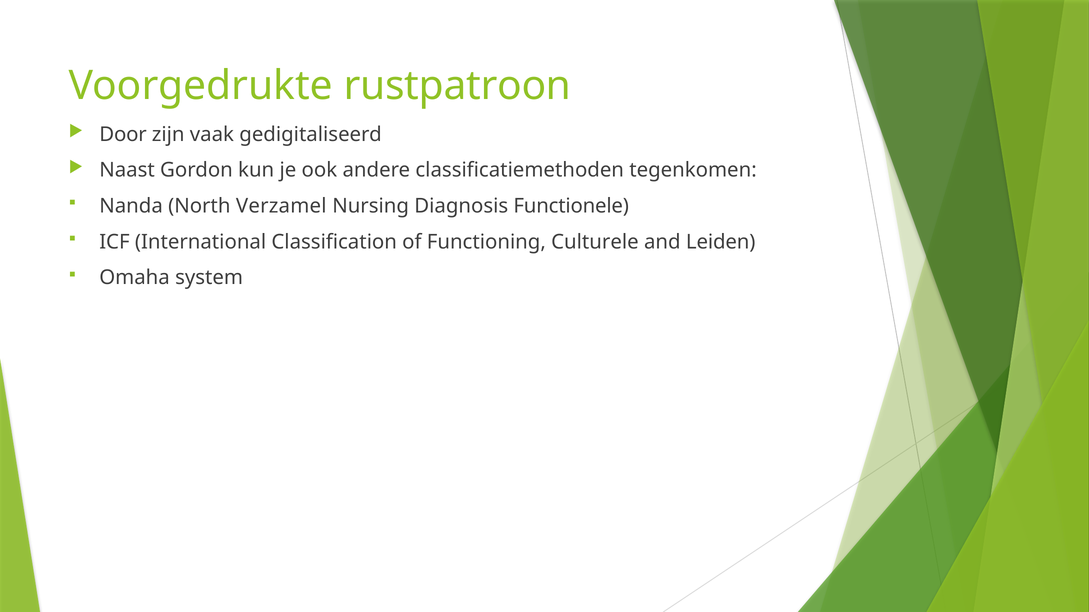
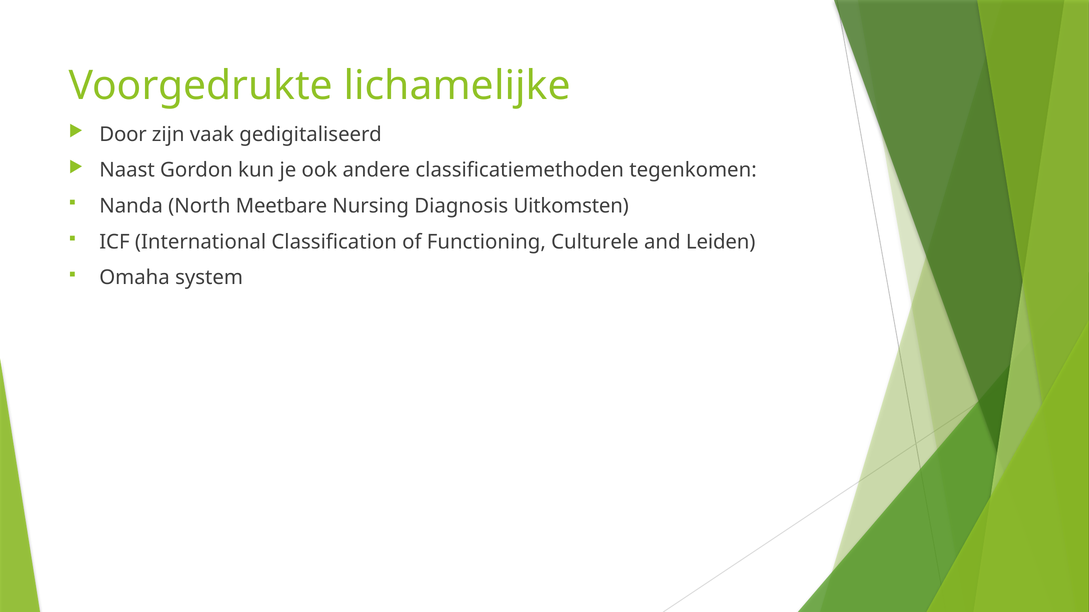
rustpatroon: rustpatroon -> lichamelijke
Verzamel: Verzamel -> Meetbare
Functionele: Functionele -> Uitkomsten
